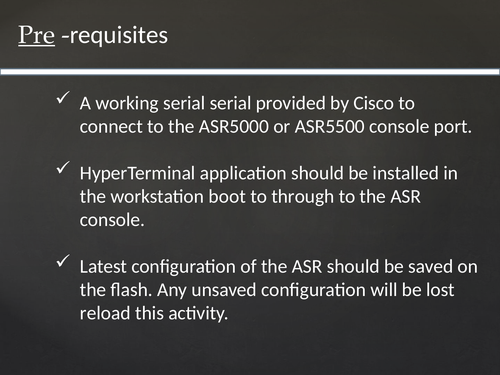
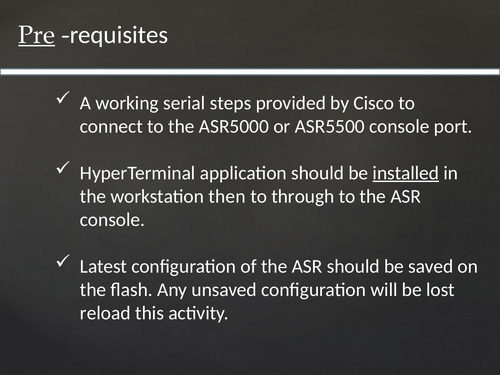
serial serial: serial -> steps
installed underline: none -> present
boot: boot -> then
